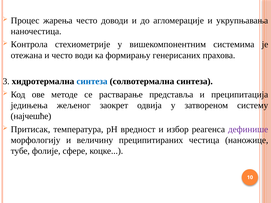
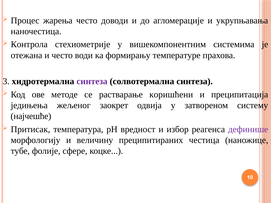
генерисаних: генерисаних -> температуре
синтеза at (92, 81) colour: blue -> purple
представља: представља -> коришћени
